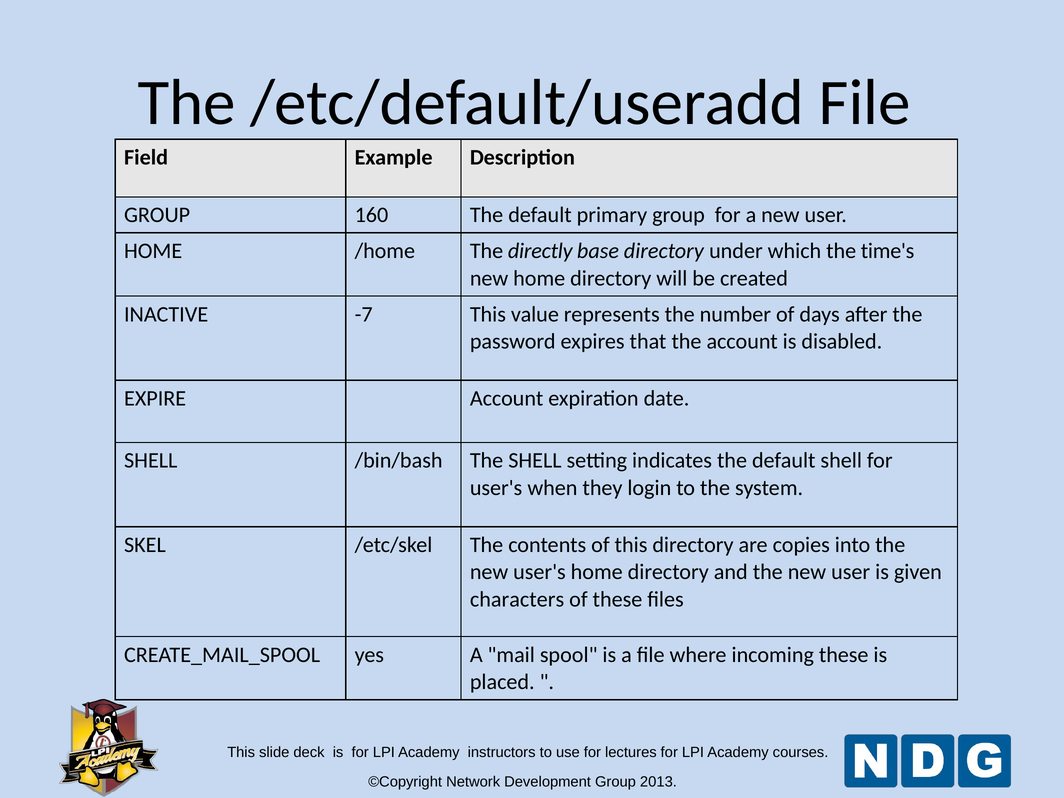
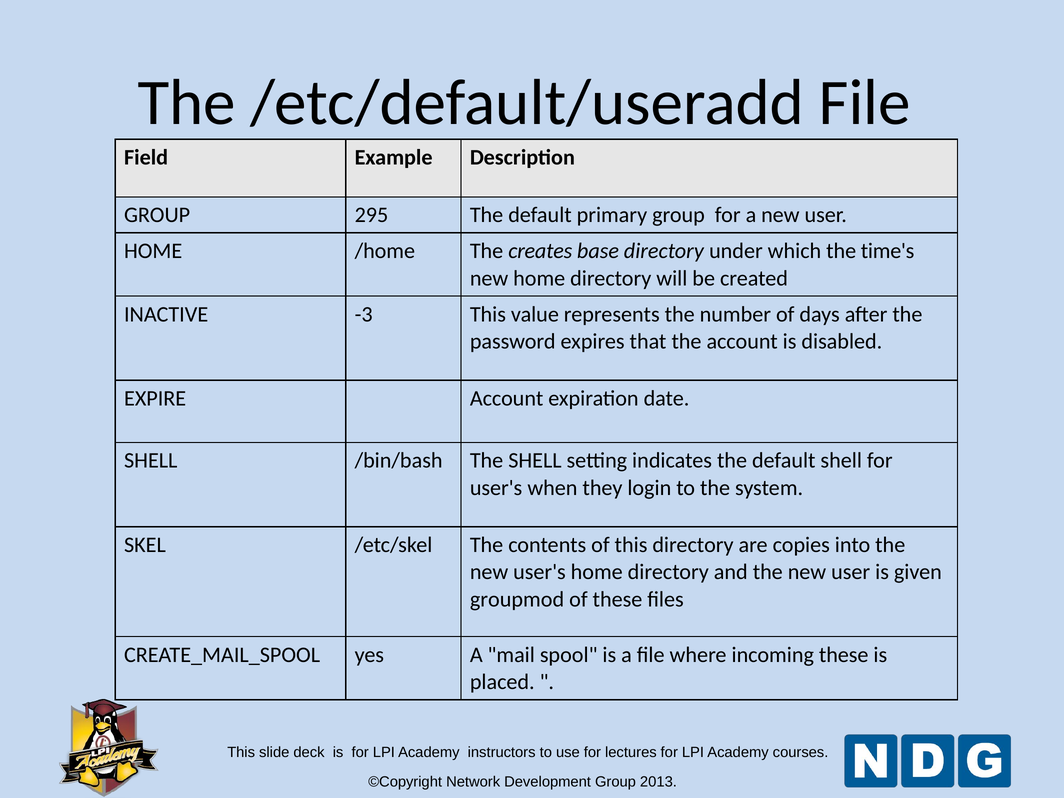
160: 160 -> 295
directly: directly -> creates
-7: -7 -> -3
characters: characters -> groupmod
